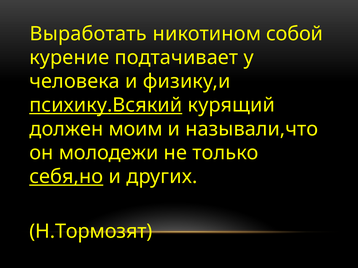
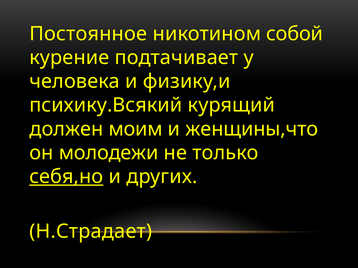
Выработать: Выработать -> Постоянное
психику.Всякий underline: present -> none
называли,что: называли,что -> женщины,что
Н.Тормозят: Н.Тормозят -> Н.Страдает
